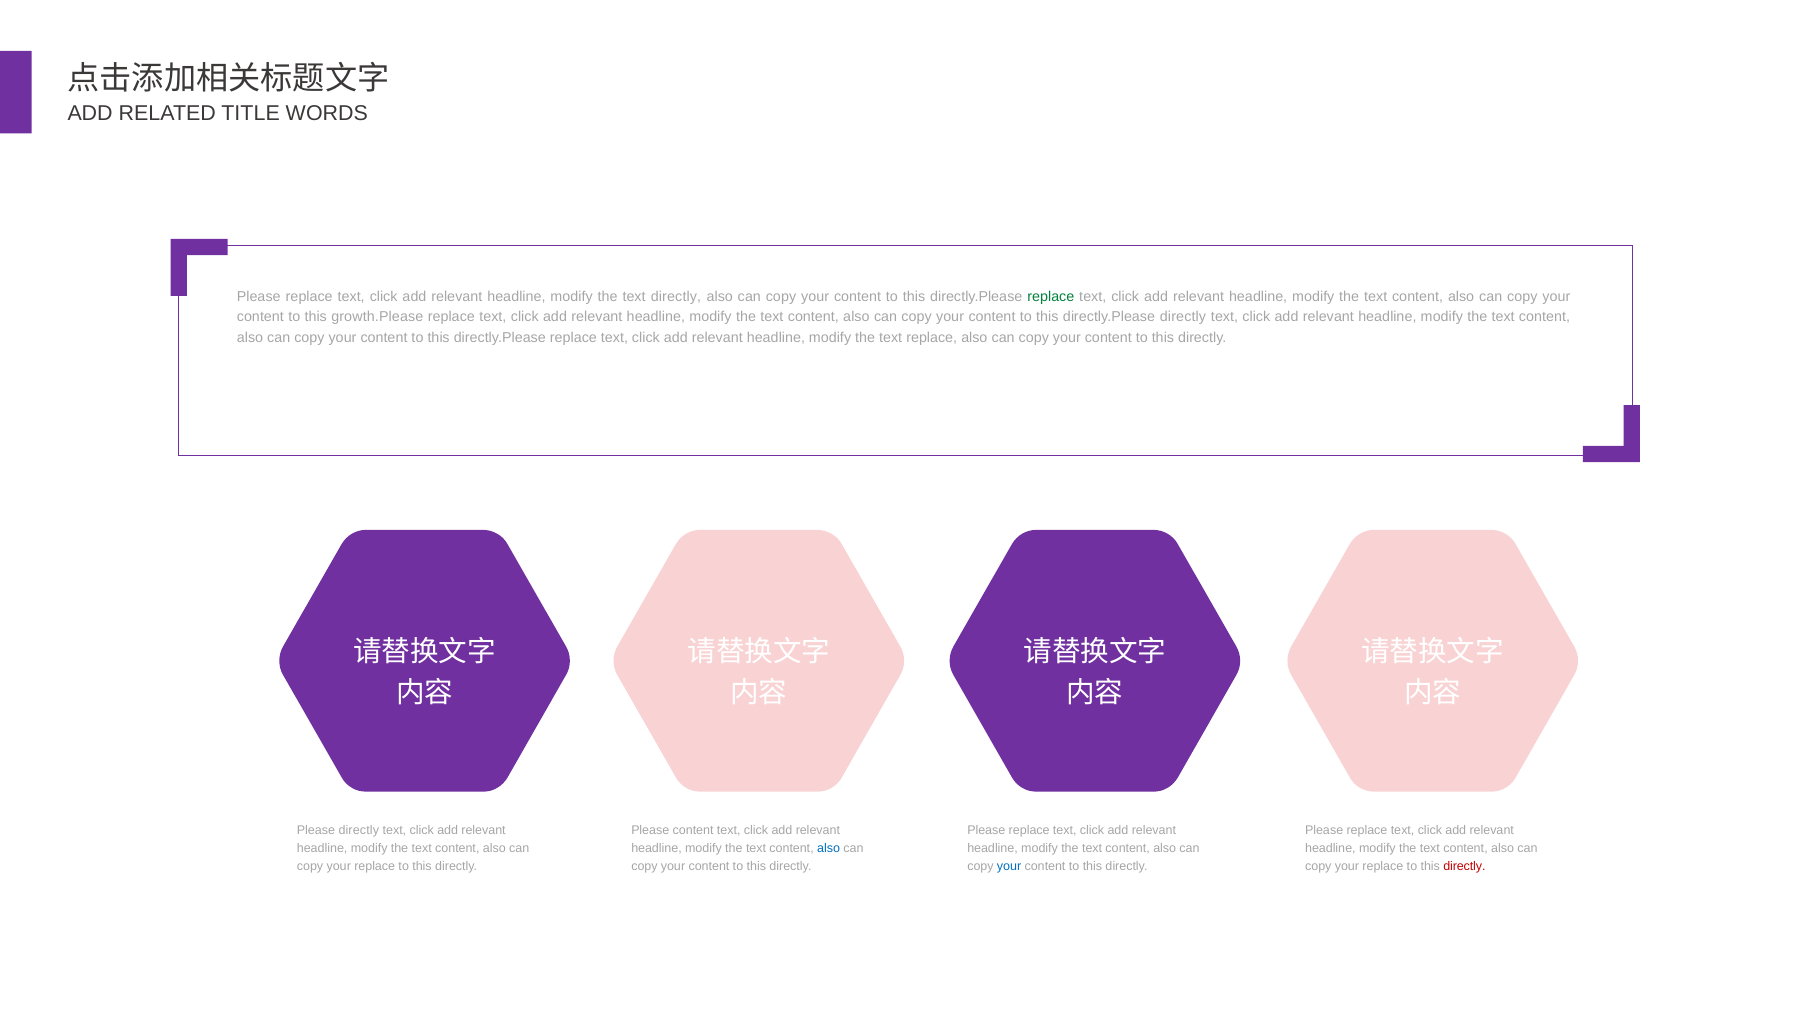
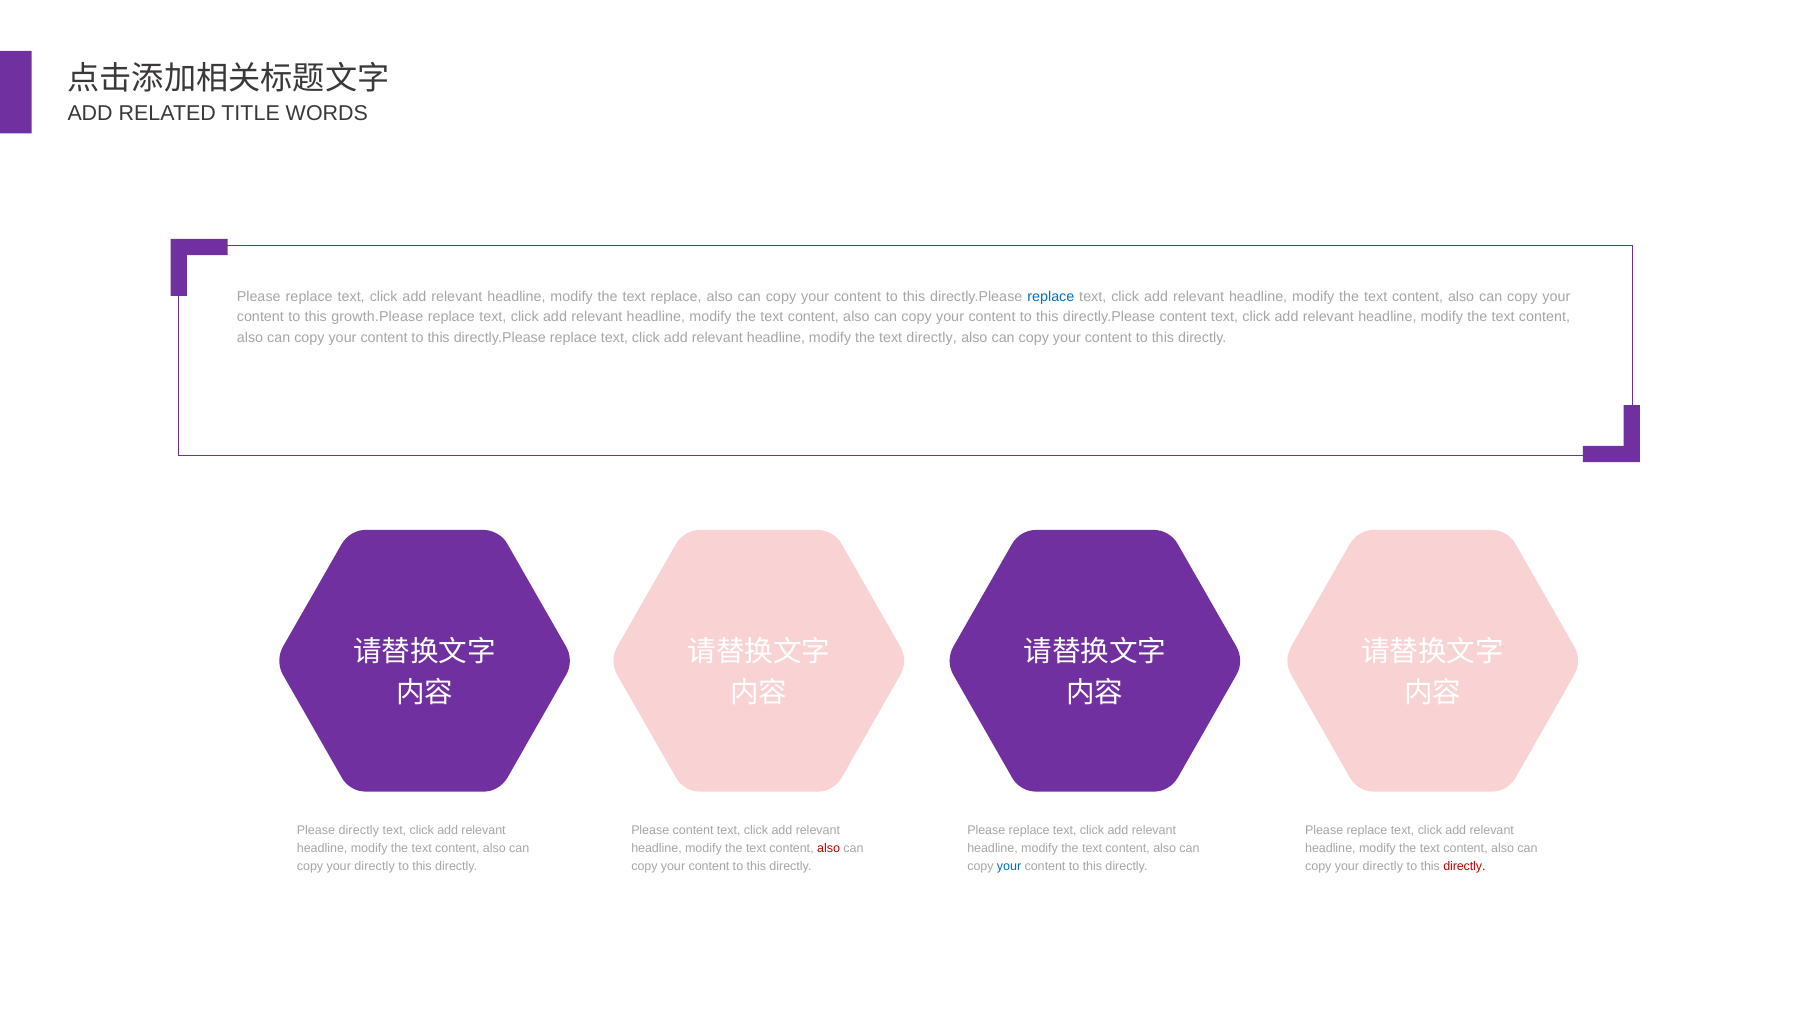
text directly: directly -> replace
replace at (1051, 297) colour: green -> blue
directly.Please directly: directly -> content
text replace: replace -> directly
also at (829, 848) colour: blue -> red
replace at (375, 866): replace -> directly
replace at (1383, 866): replace -> directly
